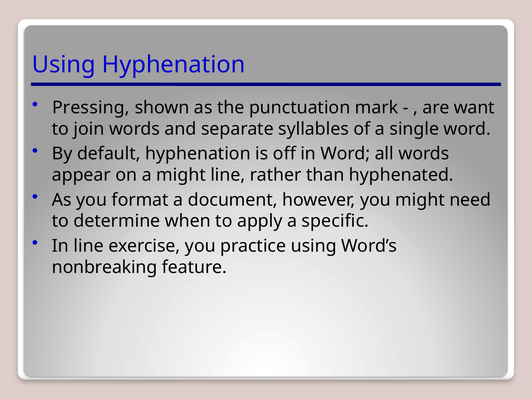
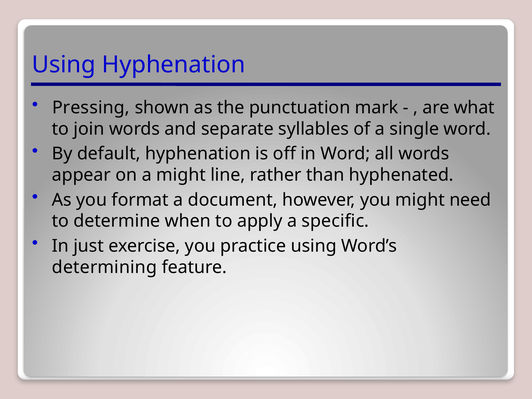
want: want -> what
In line: line -> just
nonbreaking: nonbreaking -> determining
